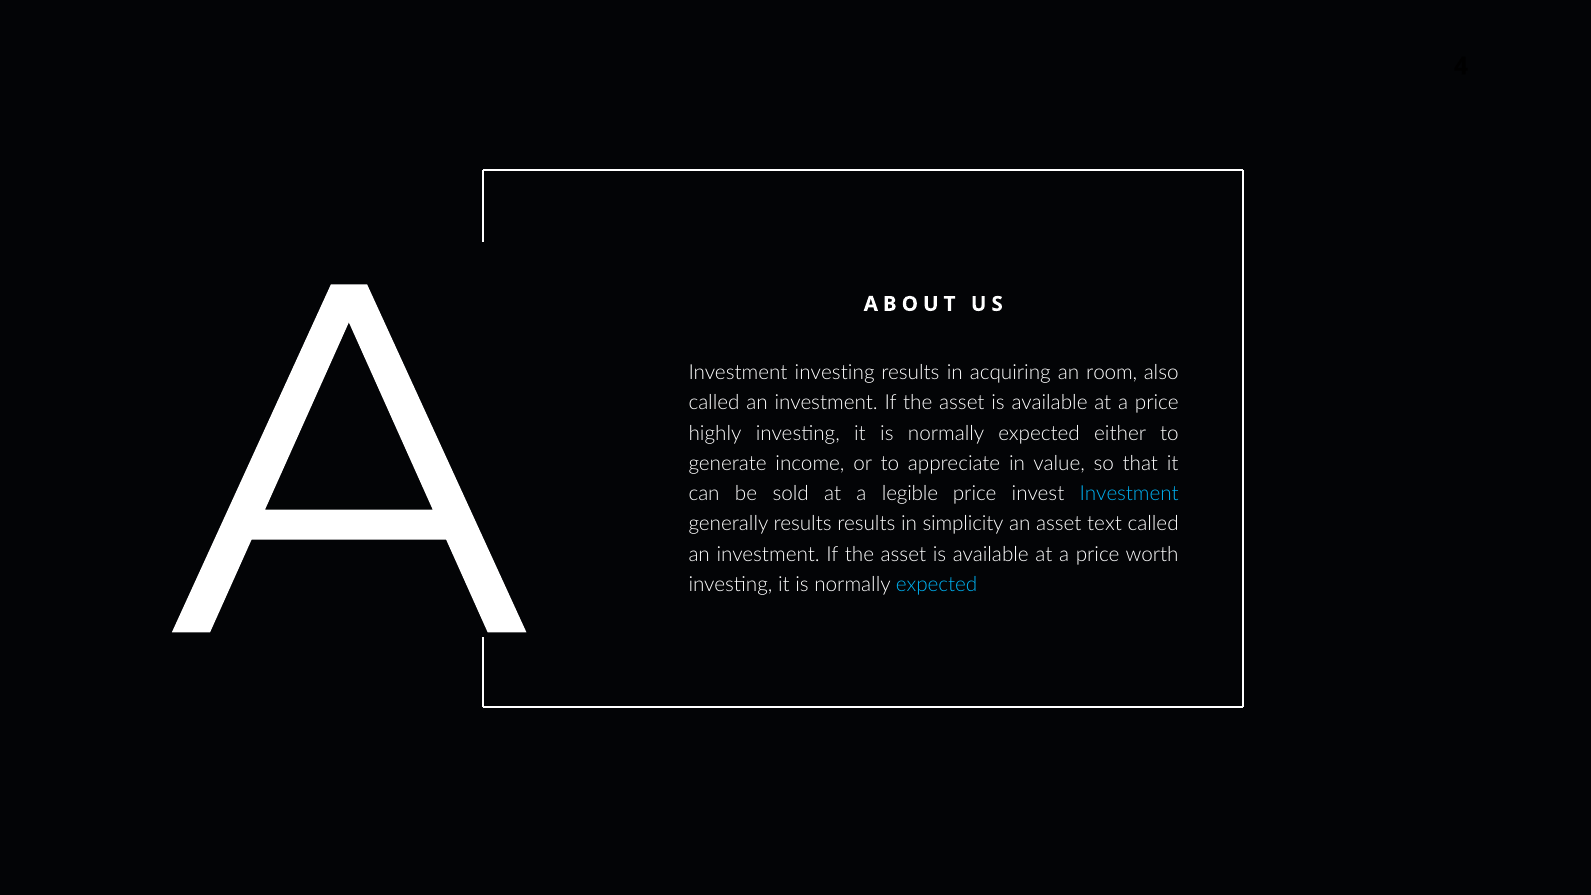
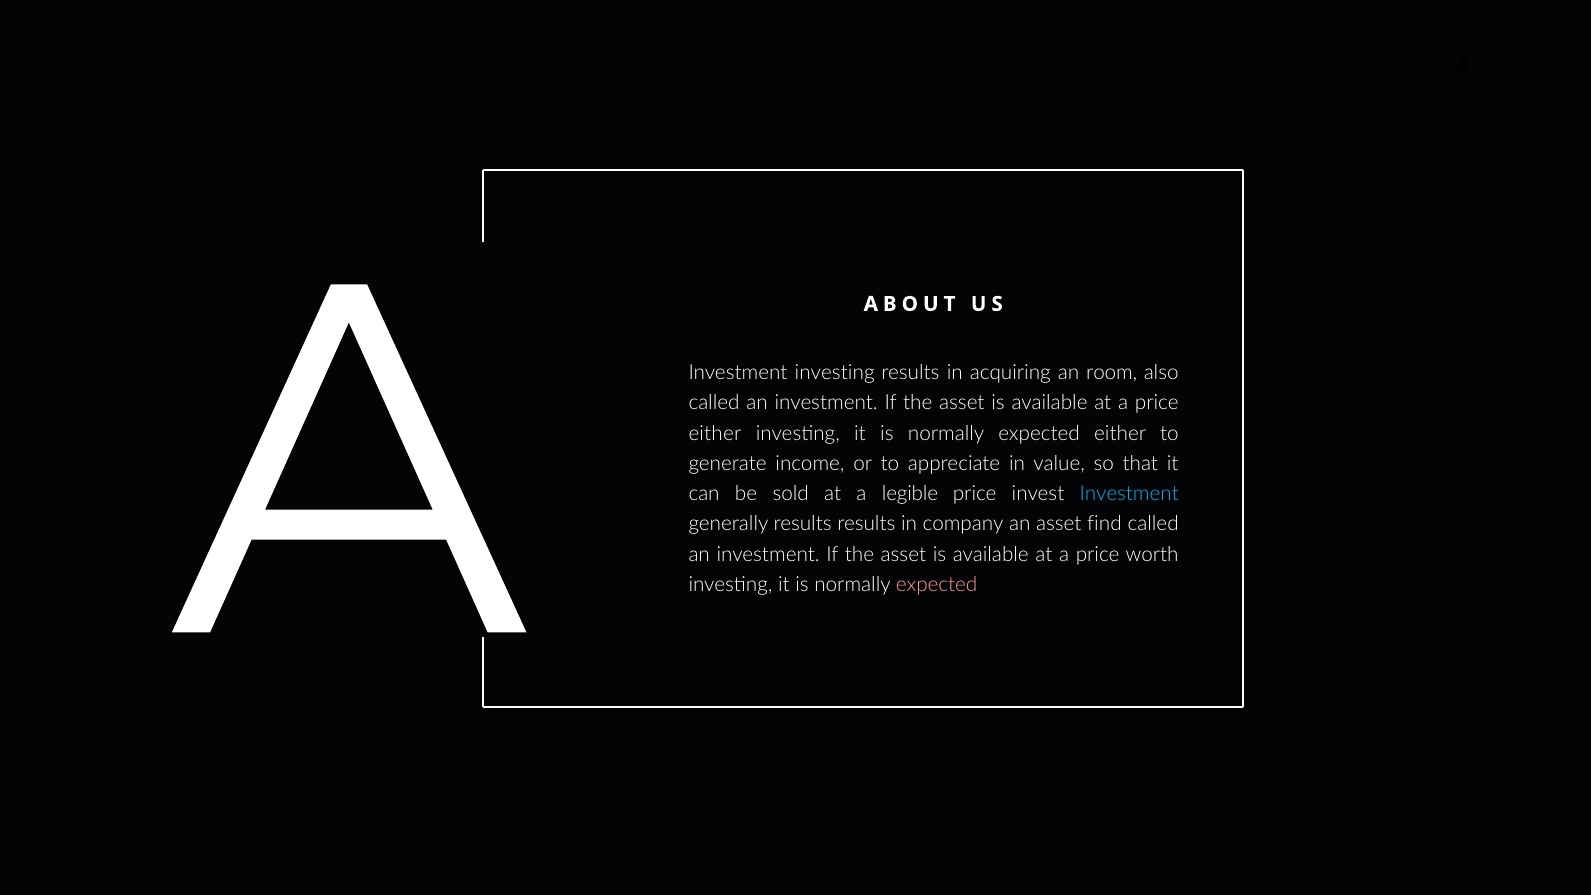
highly at (715, 433): highly -> either
simplicity: simplicity -> company
text: text -> find
expected at (937, 585) colour: light blue -> pink
